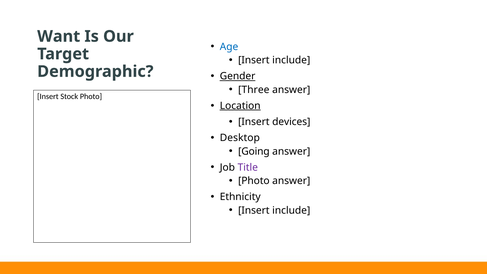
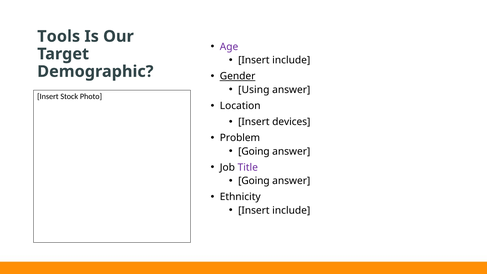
Want: Want -> Tools
Age colour: blue -> purple
Three: Three -> Using
Location underline: present -> none
Desktop: Desktop -> Problem
Photo at (254, 181): Photo -> Going
